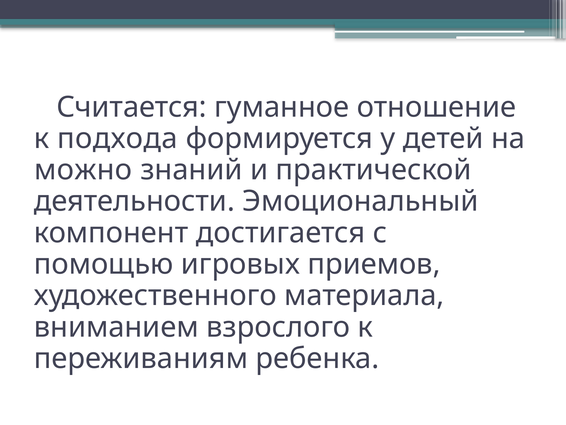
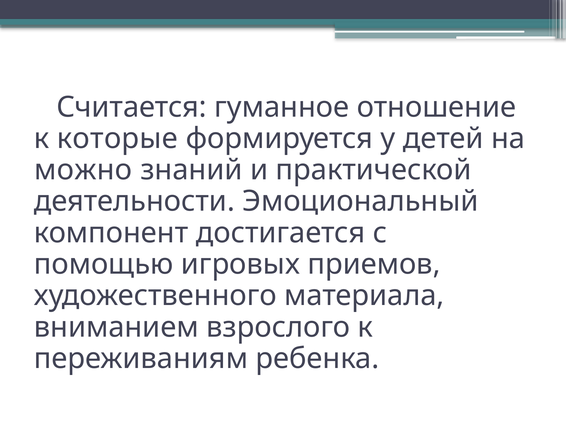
подхода: подхода -> которые
